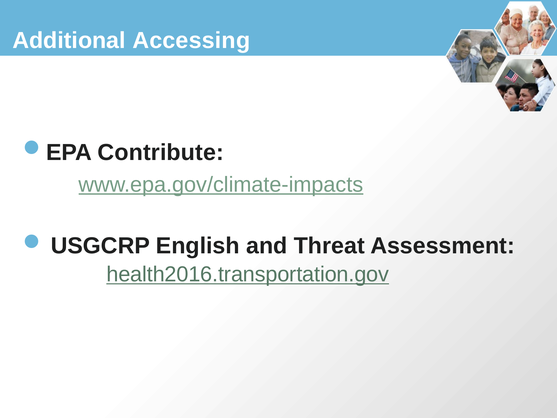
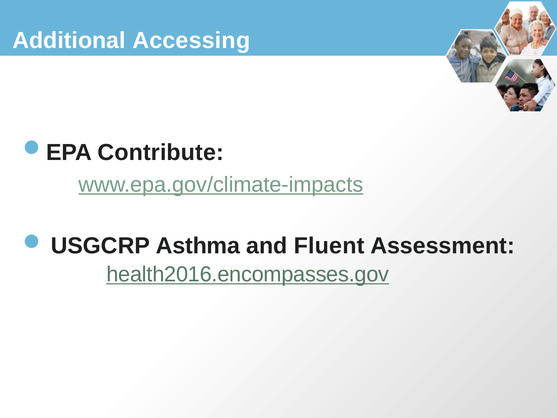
English: English -> Asthma
Threat: Threat -> Fluent
health2016.transportation.gov: health2016.transportation.gov -> health2016.encompasses.gov
